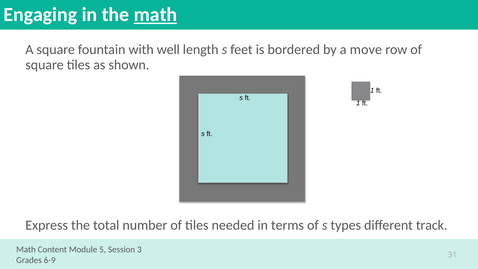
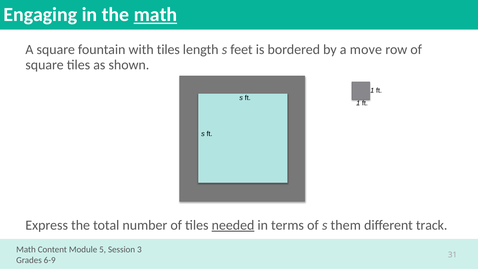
with well: well -> tiles
needed underline: none -> present
types: types -> them
